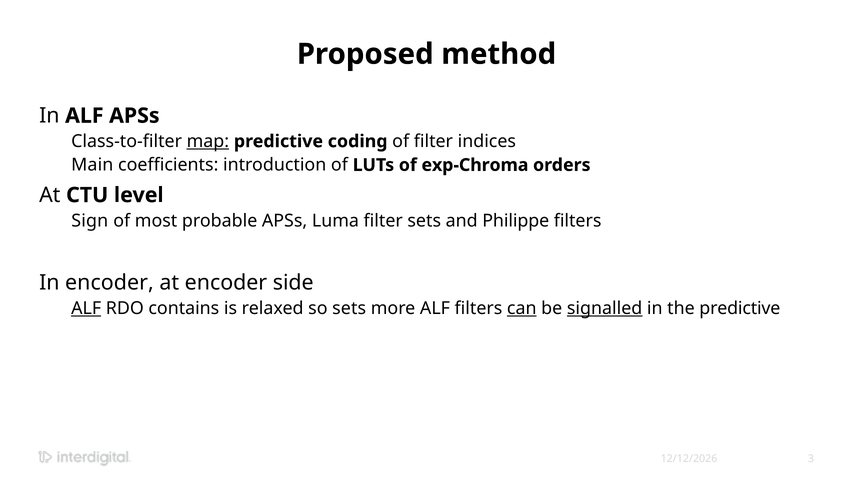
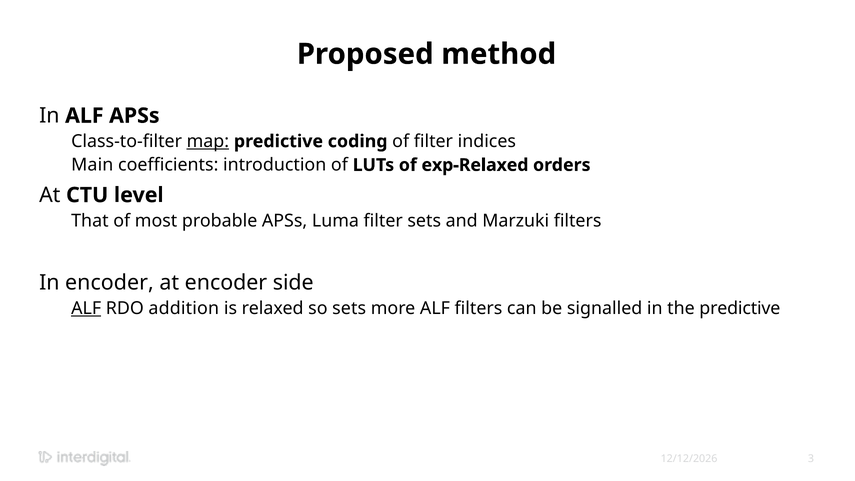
exp-Chroma: exp-Chroma -> exp-Relaxed
Sign: Sign -> That
Philippe: Philippe -> Marzuki
contains: contains -> addition
can underline: present -> none
signalled underline: present -> none
